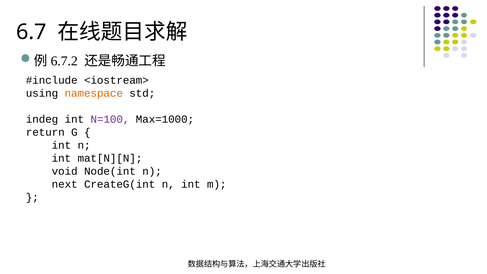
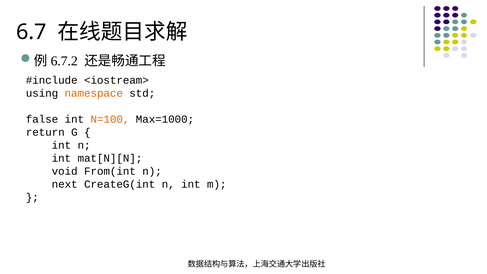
indeg: indeg -> false
N=100 colour: purple -> orange
Node(int: Node(int -> From(int
